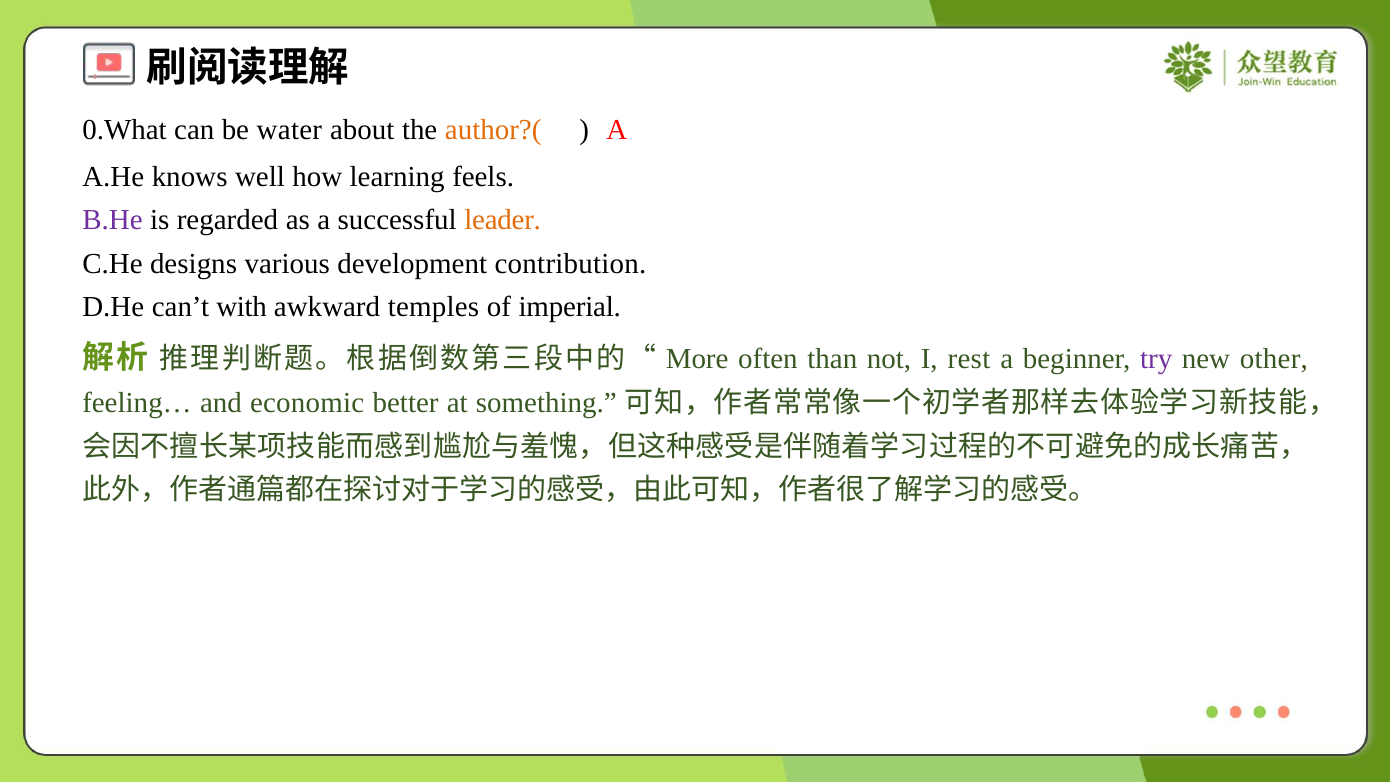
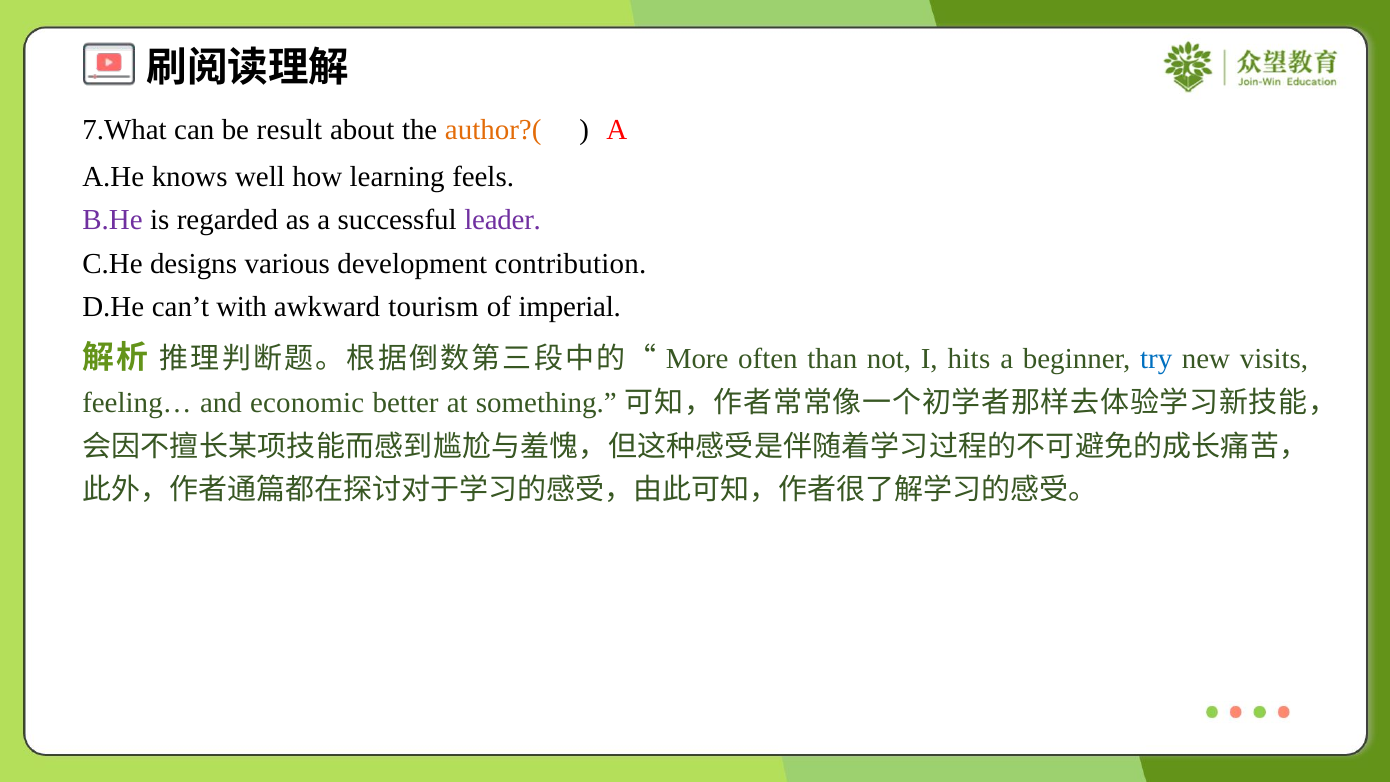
0.What: 0.What -> 7.What
water: water -> result
leader colour: orange -> purple
temples: temples -> tourism
rest: rest -> hits
try colour: purple -> blue
other: other -> visits
